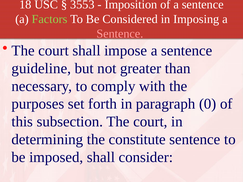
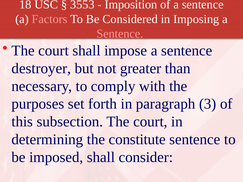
Factors colour: light green -> pink
guideline: guideline -> destroyer
0: 0 -> 3
